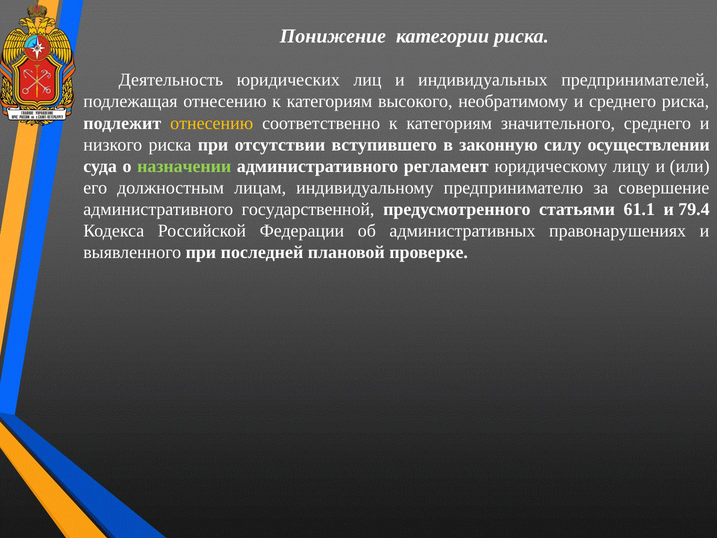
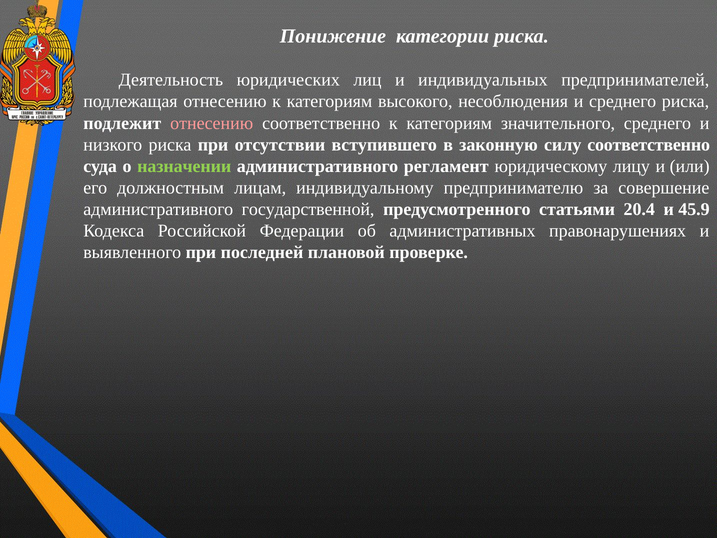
необратимому: необратимому -> несоблюдения
отнесению at (212, 123) colour: yellow -> pink
силу осуществлении: осуществлении -> соответственно
61.1: 61.1 -> 20.4
79.4: 79.4 -> 45.9
